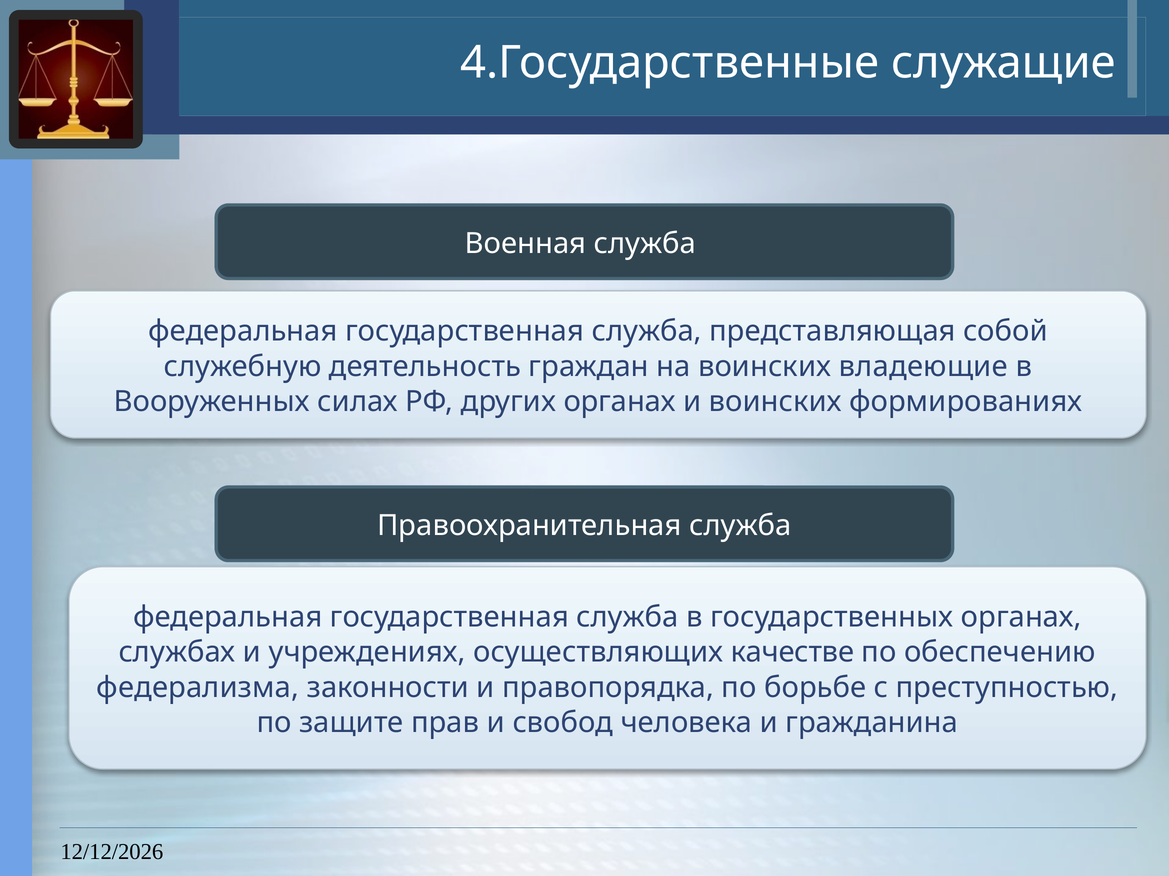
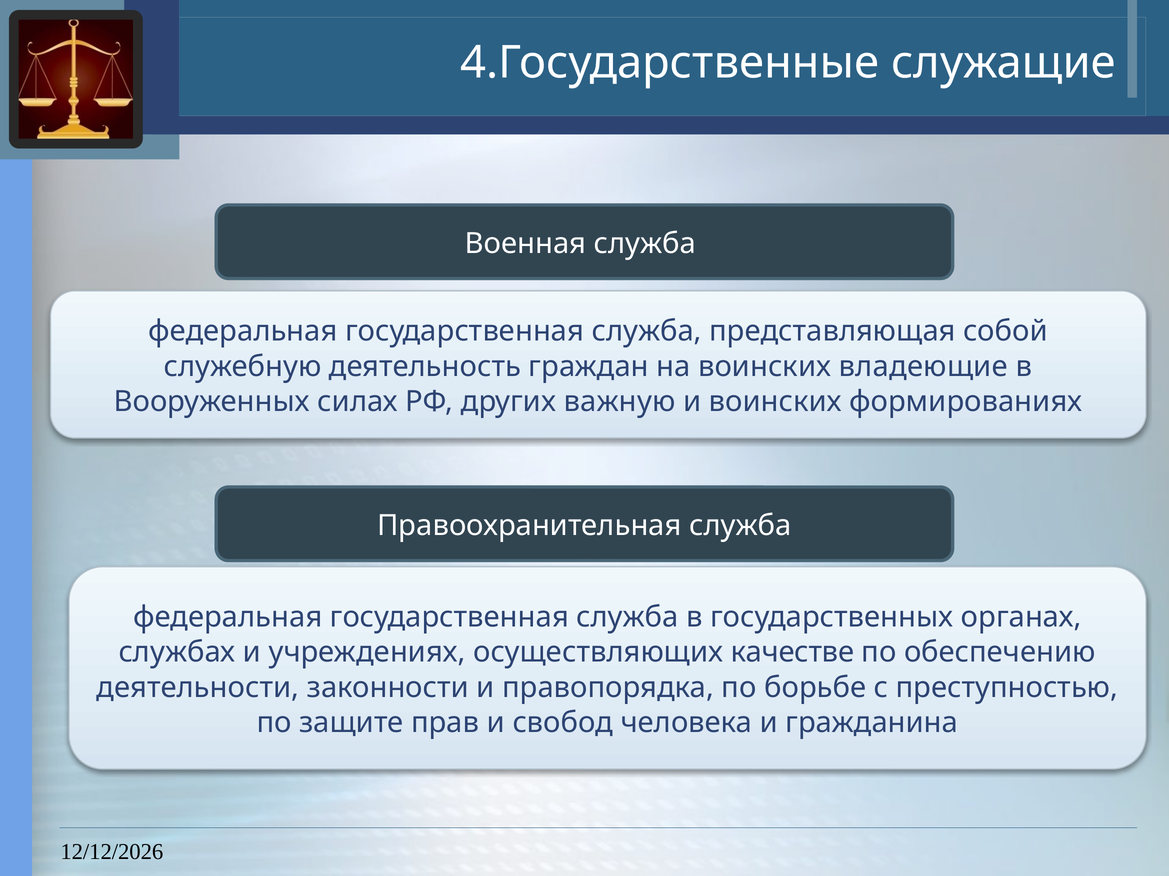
других органах: органах -> важную
федерализма: федерализма -> деятельности
